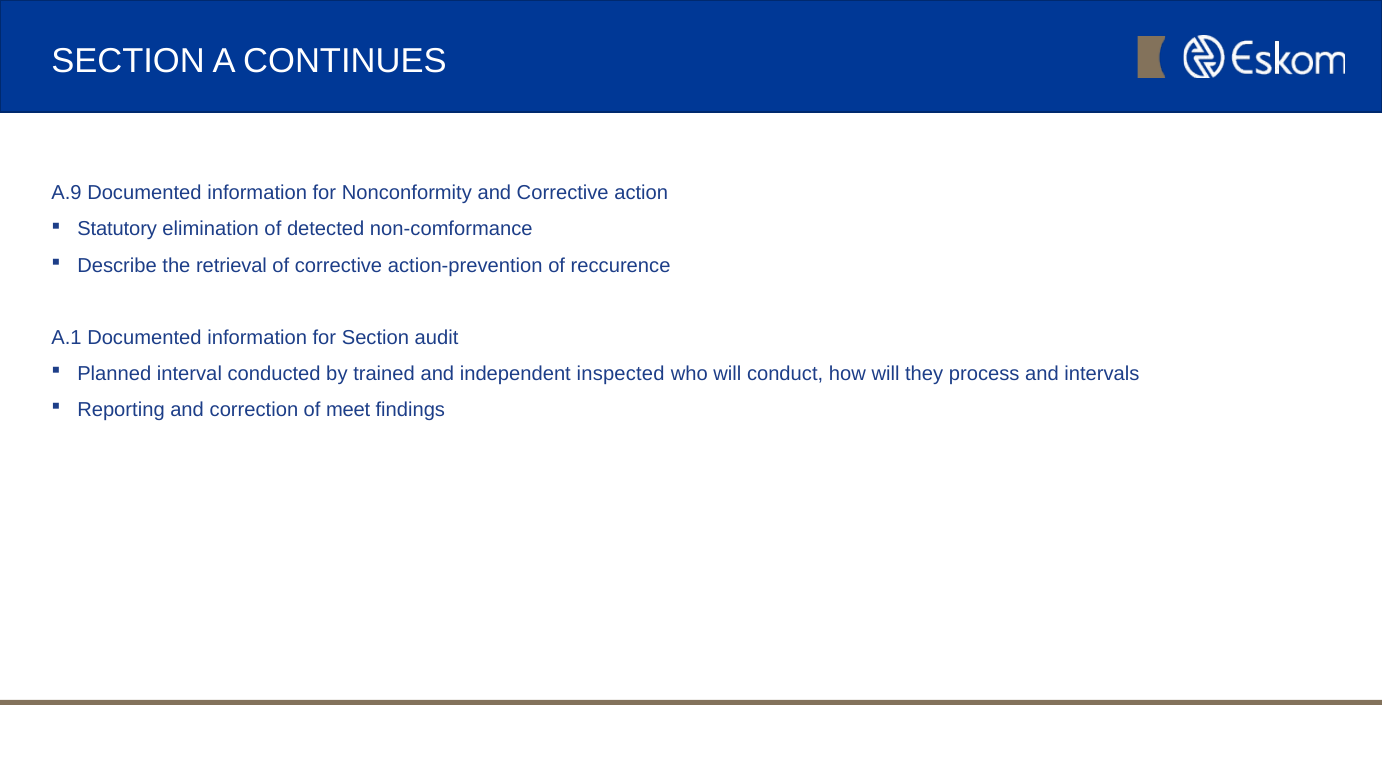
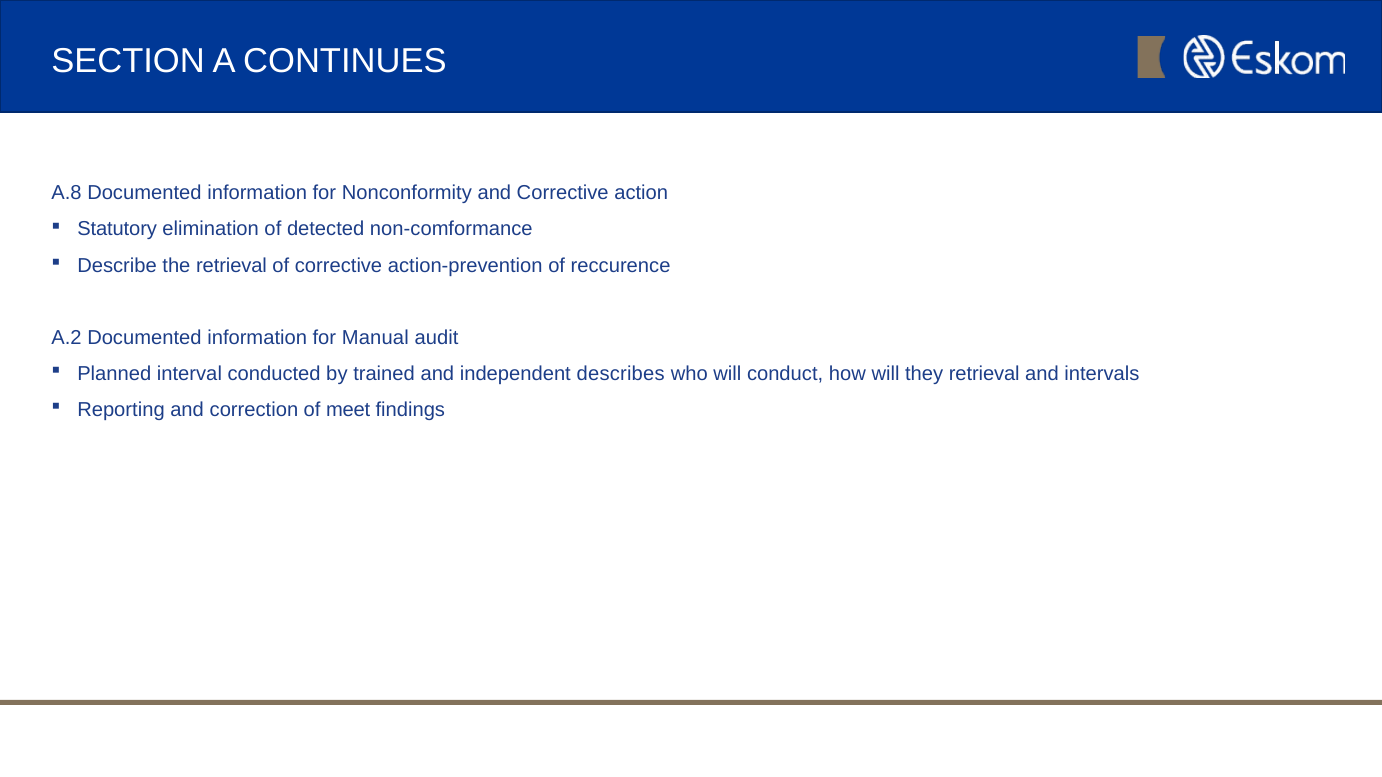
A.9: A.9 -> A.8
A.1: A.1 -> A.2
for Section: Section -> Manual
inspected: inspected -> describes
they process: process -> retrieval
